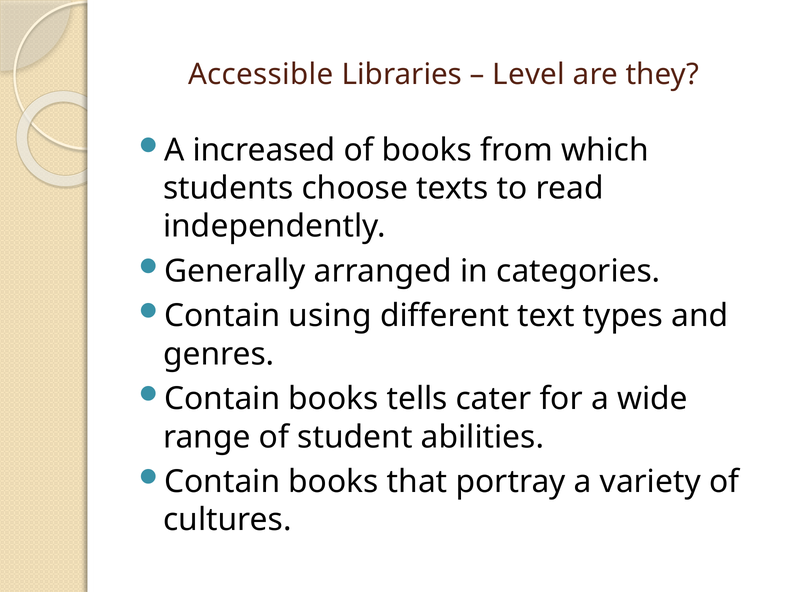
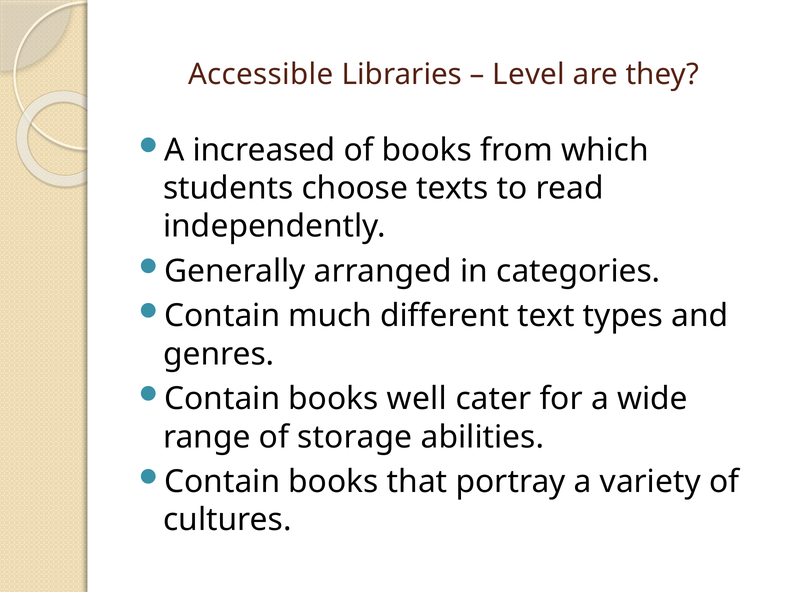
using: using -> much
tells: tells -> well
student: student -> storage
